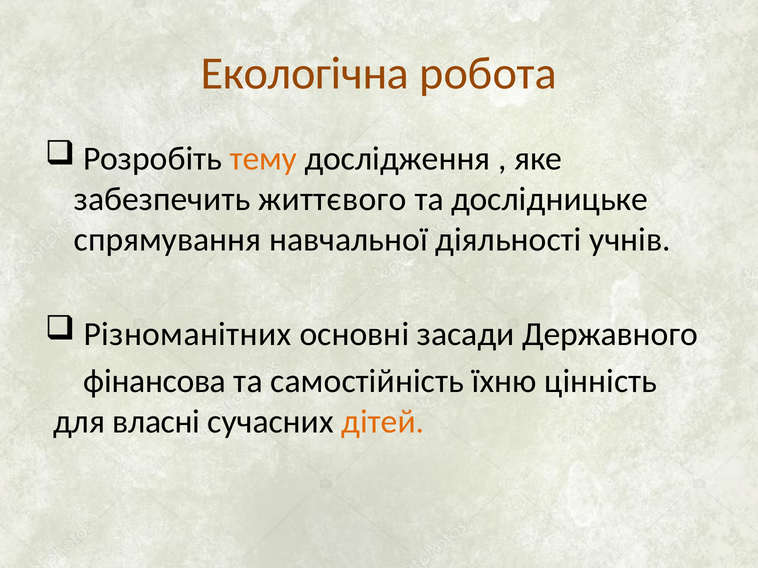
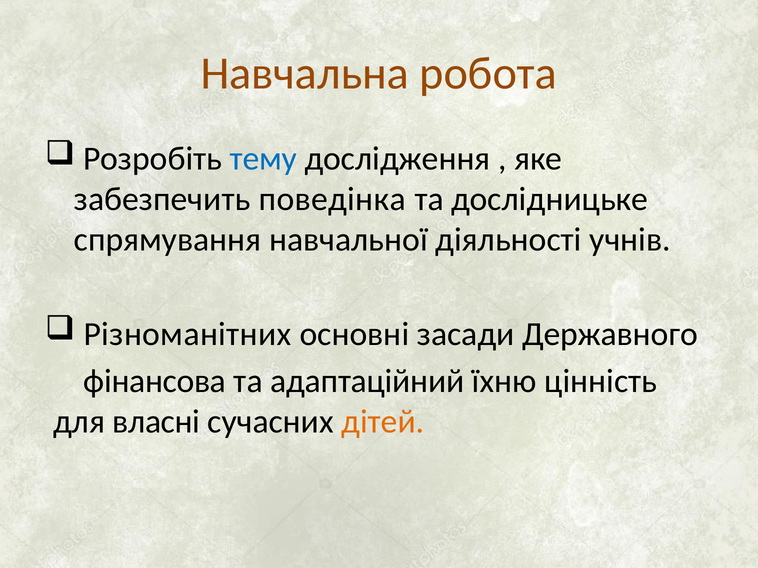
Екологічна: Екологічна -> Навчальна
тему colour: orange -> blue
життєвого: життєвого -> поведінка
самостійність: самостійність -> адаптаційний
